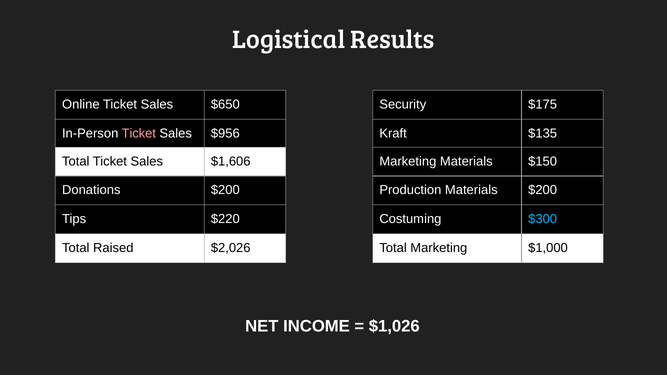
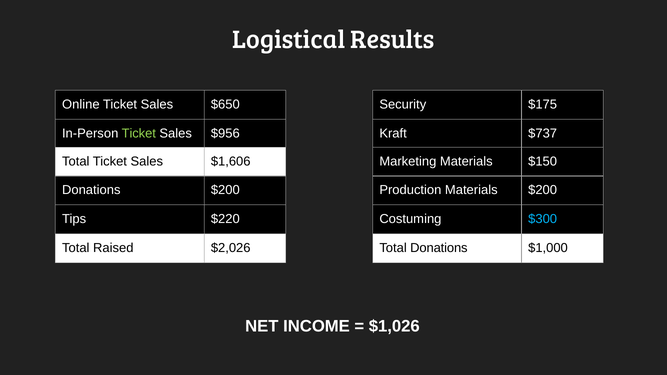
Ticket at (139, 133) colour: pink -> light green
$135: $135 -> $737
Total Marketing: Marketing -> Donations
